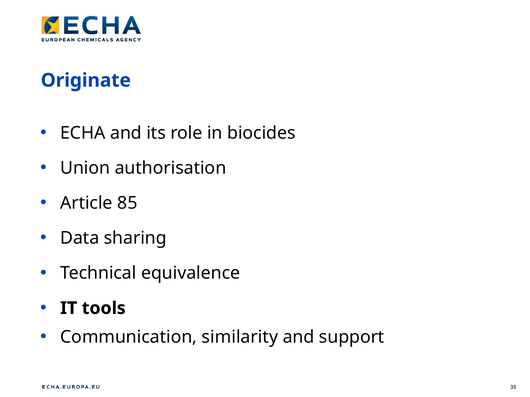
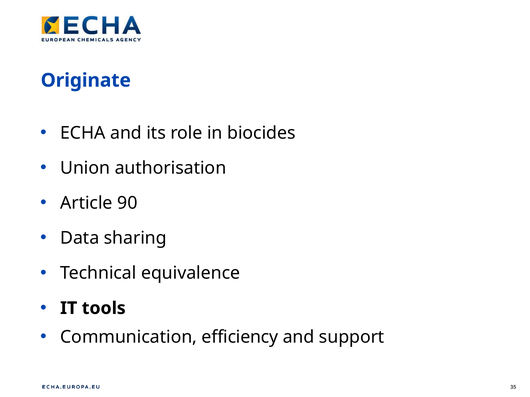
85: 85 -> 90
similarity: similarity -> efficiency
